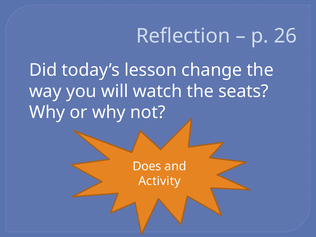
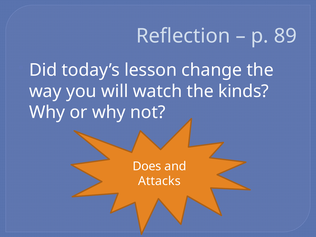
26: 26 -> 89
seats: seats -> kinds
Activity: Activity -> Attacks
